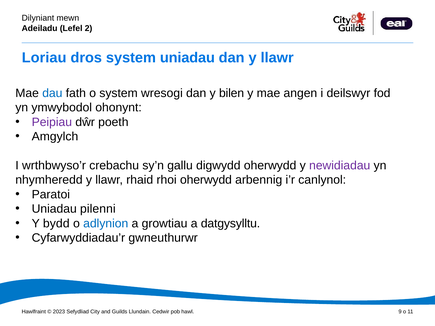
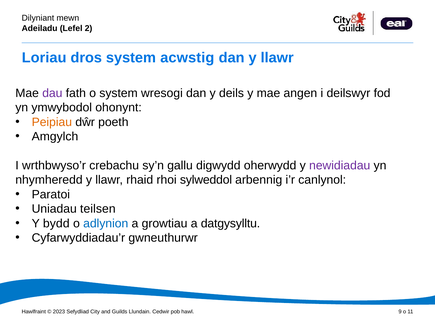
system uniadau: uniadau -> acwstig
dau colour: blue -> purple
bilen: bilen -> deils
Peipiau colour: purple -> orange
rhoi oherwydd: oherwydd -> sylweddol
pilenni: pilenni -> teilsen
